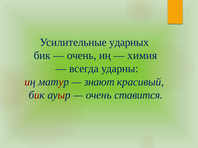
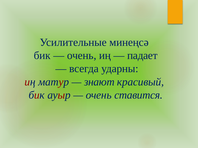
ударных: ударных -> минеңсә
химия: химия -> падает
